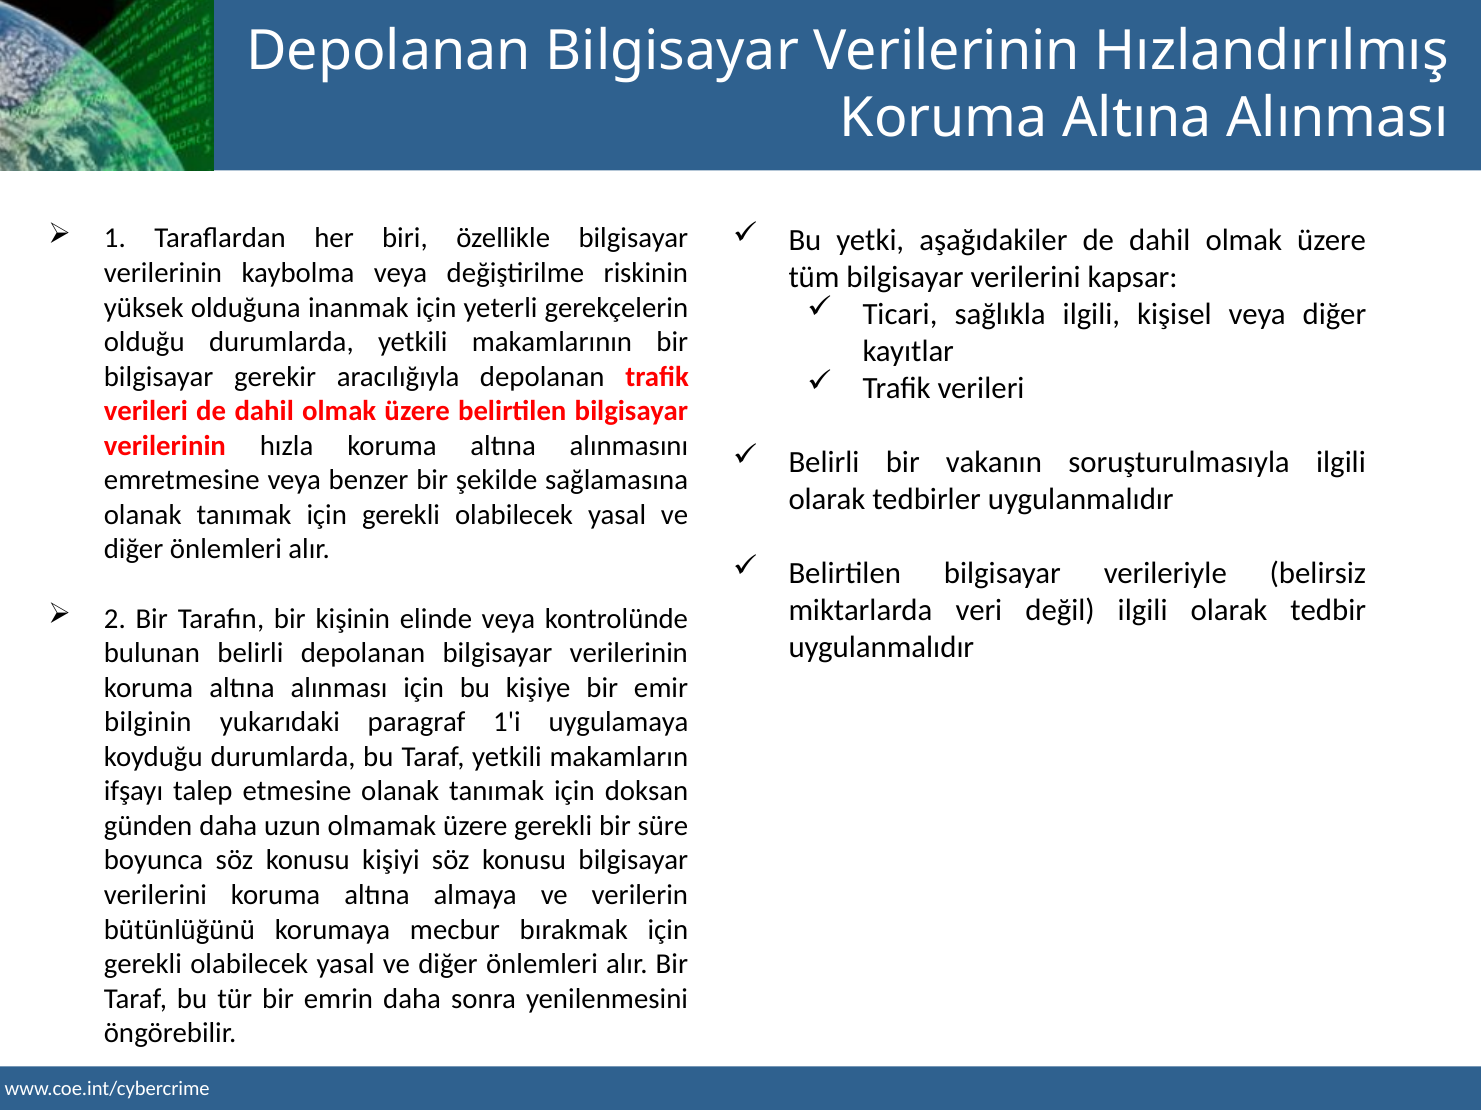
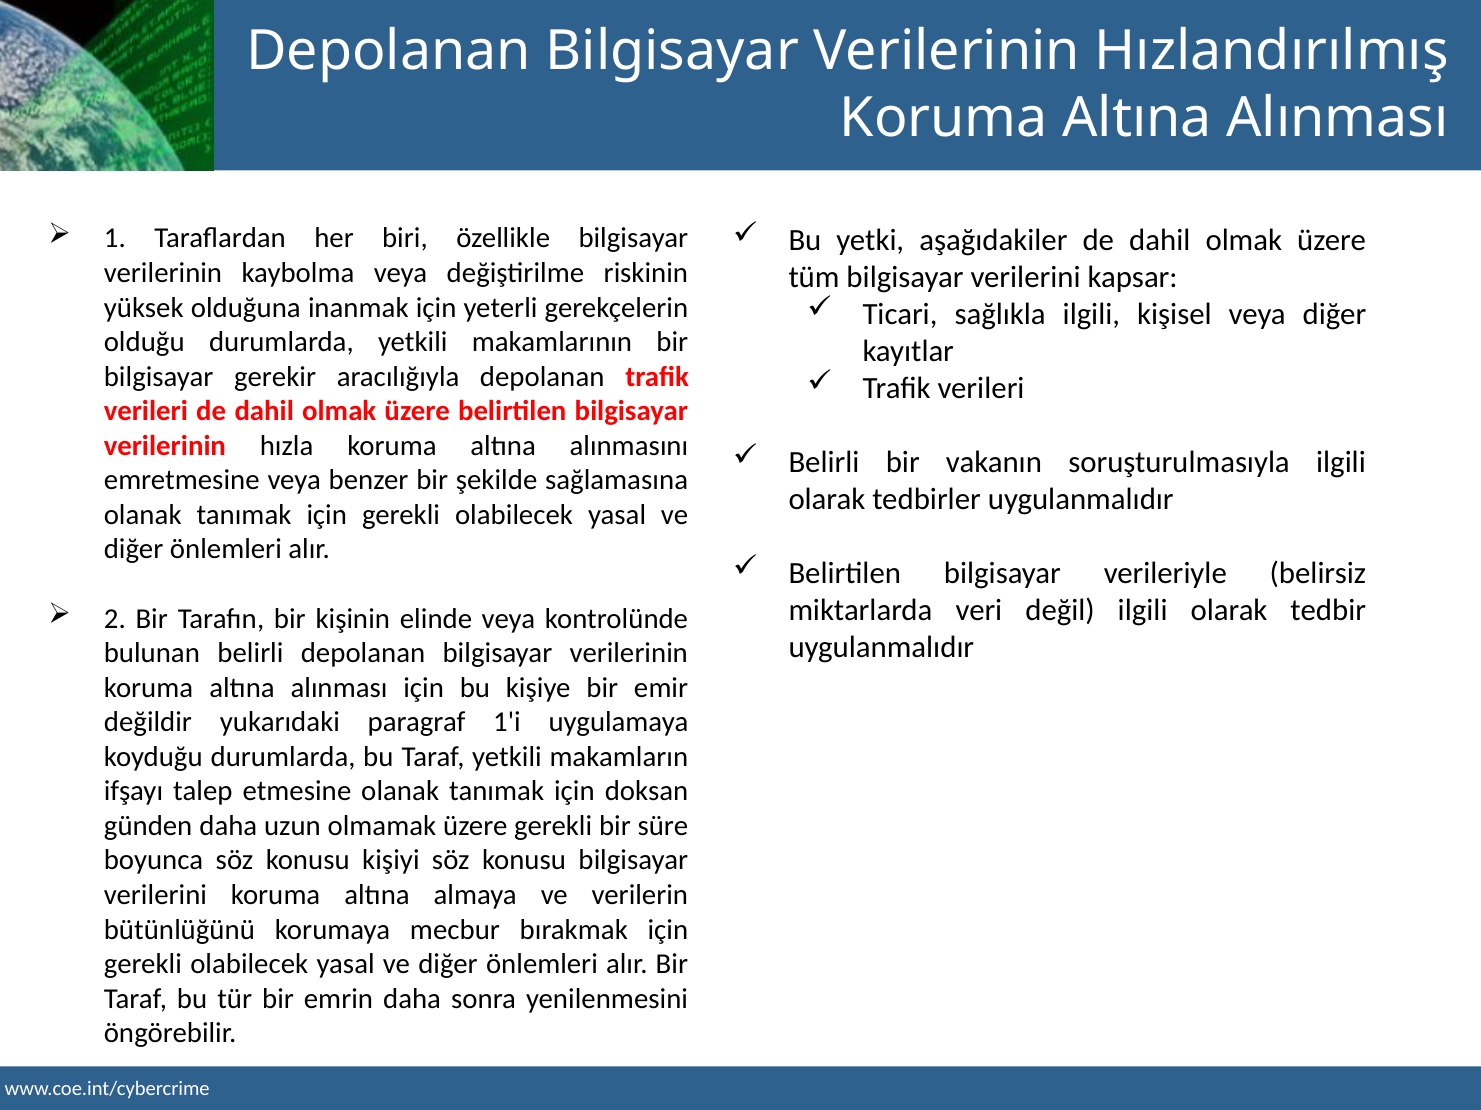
bilginin: bilginin -> değildir
